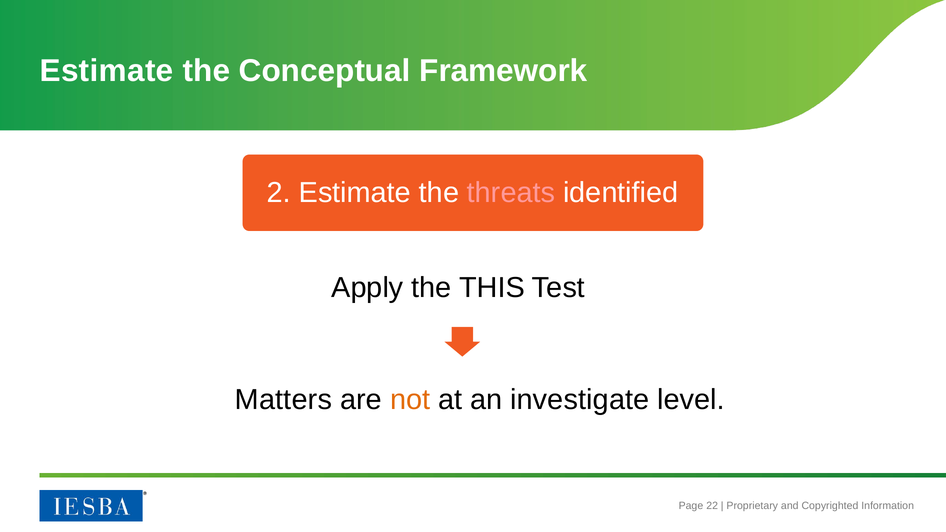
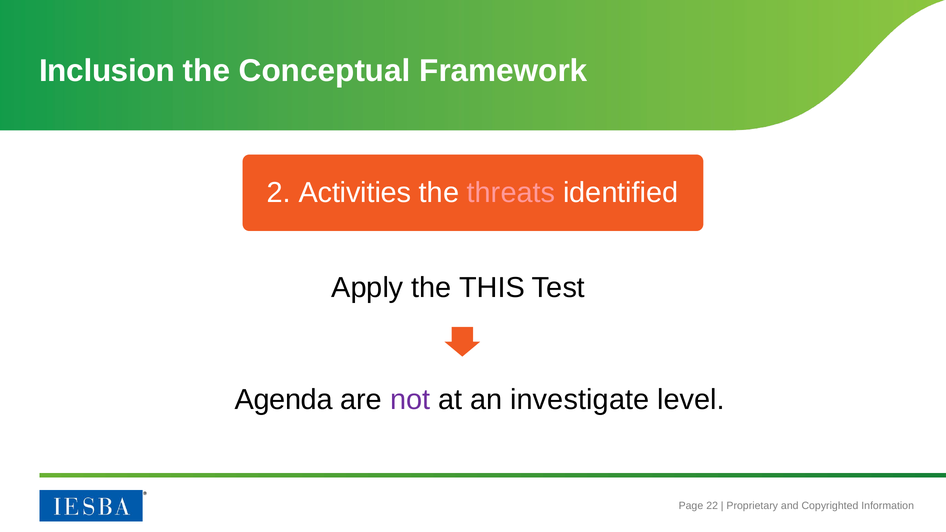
Estimate at (107, 71): Estimate -> Inclusion
2 Estimate: Estimate -> Activities
Matters: Matters -> Agenda
not colour: orange -> purple
